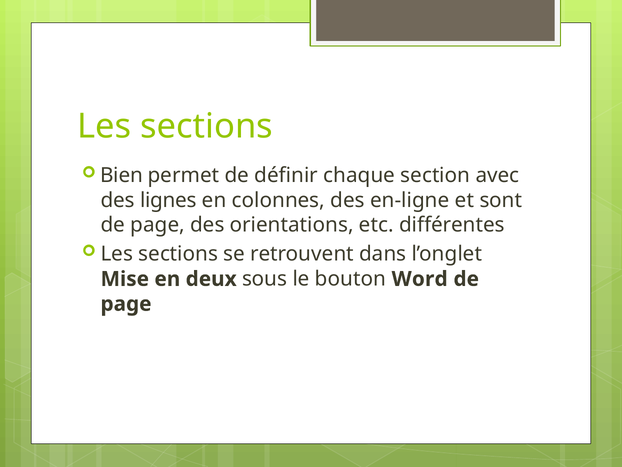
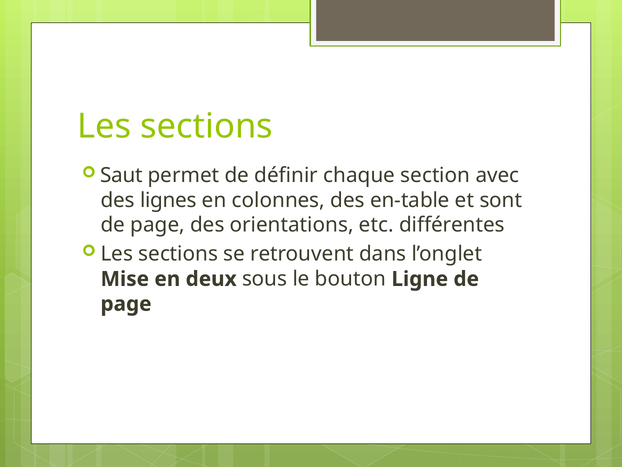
Bien: Bien -> Saut
en-ligne: en-ligne -> en-table
Word: Word -> Ligne
